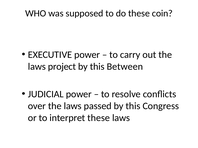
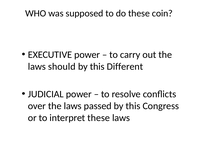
project: project -> should
Between: Between -> Different
